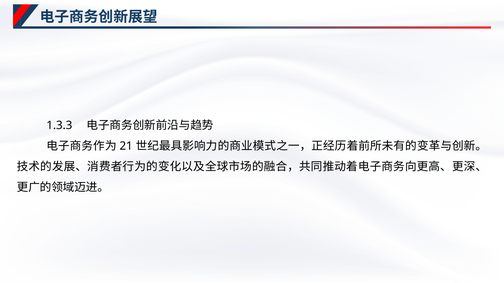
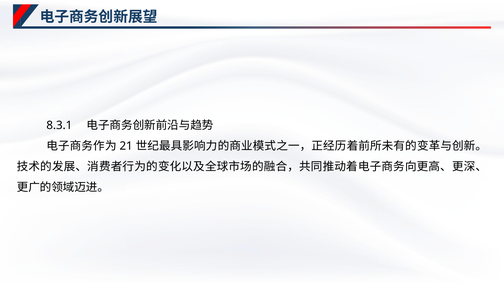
1.3.3: 1.3.3 -> 8.3.1
